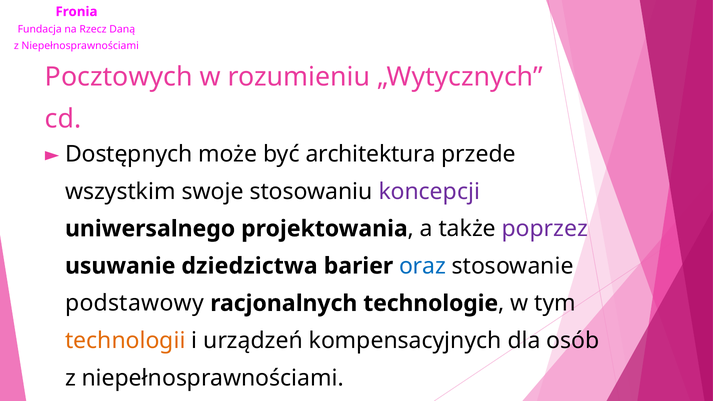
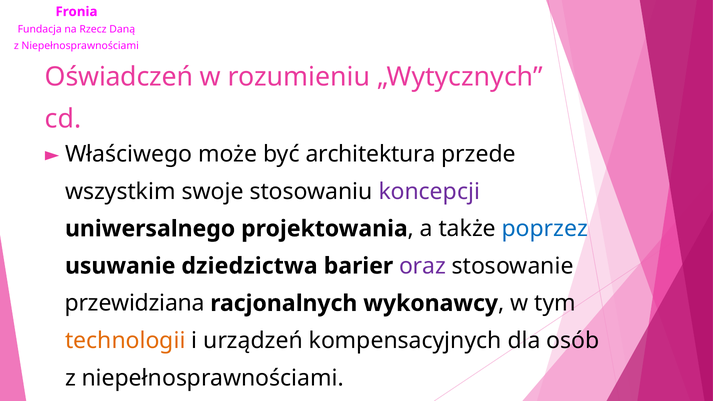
Pocztowych: Pocztowych -> Oświadczeń
Dostępnych: Dostępnych -> Właściwego
poprzez colour: purple -> blue
oraz colour: blue -> purple
podstawowy: podstawowy -> przewidziana
technologie: technologie -> wykonawcy
